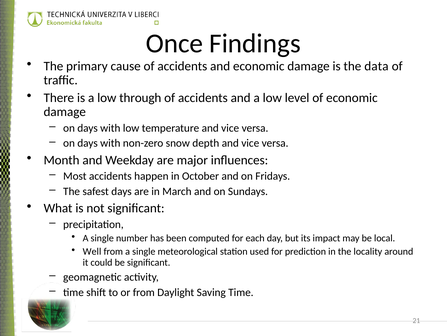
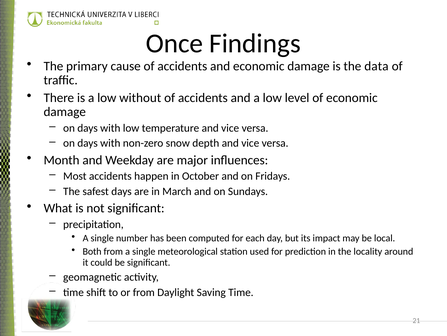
through: through -> without
Well: Well -> Both
